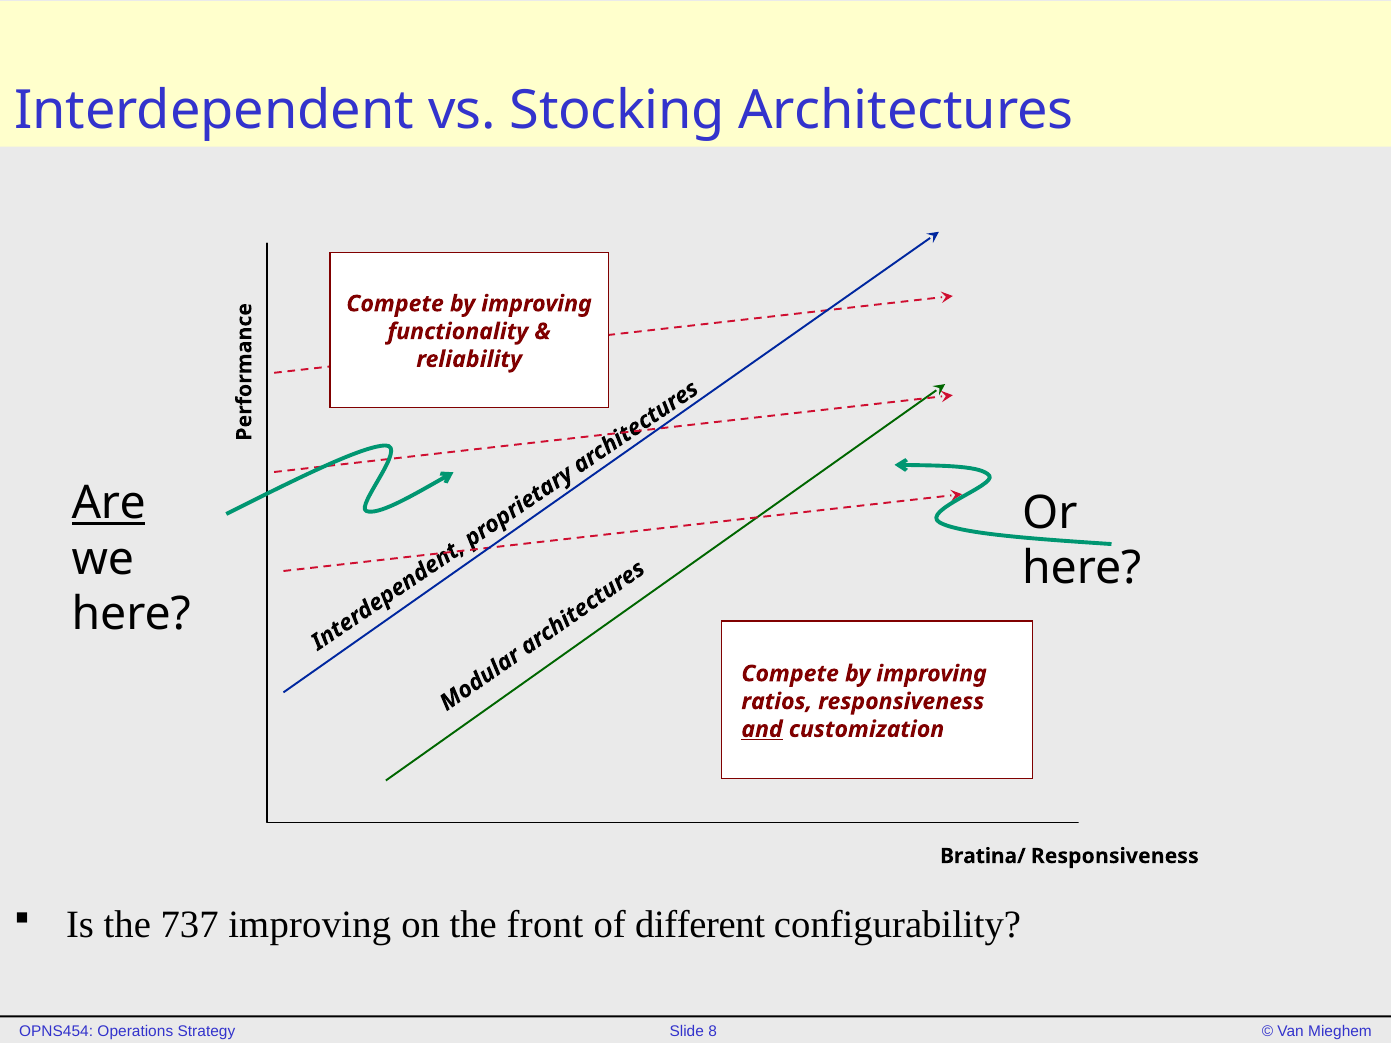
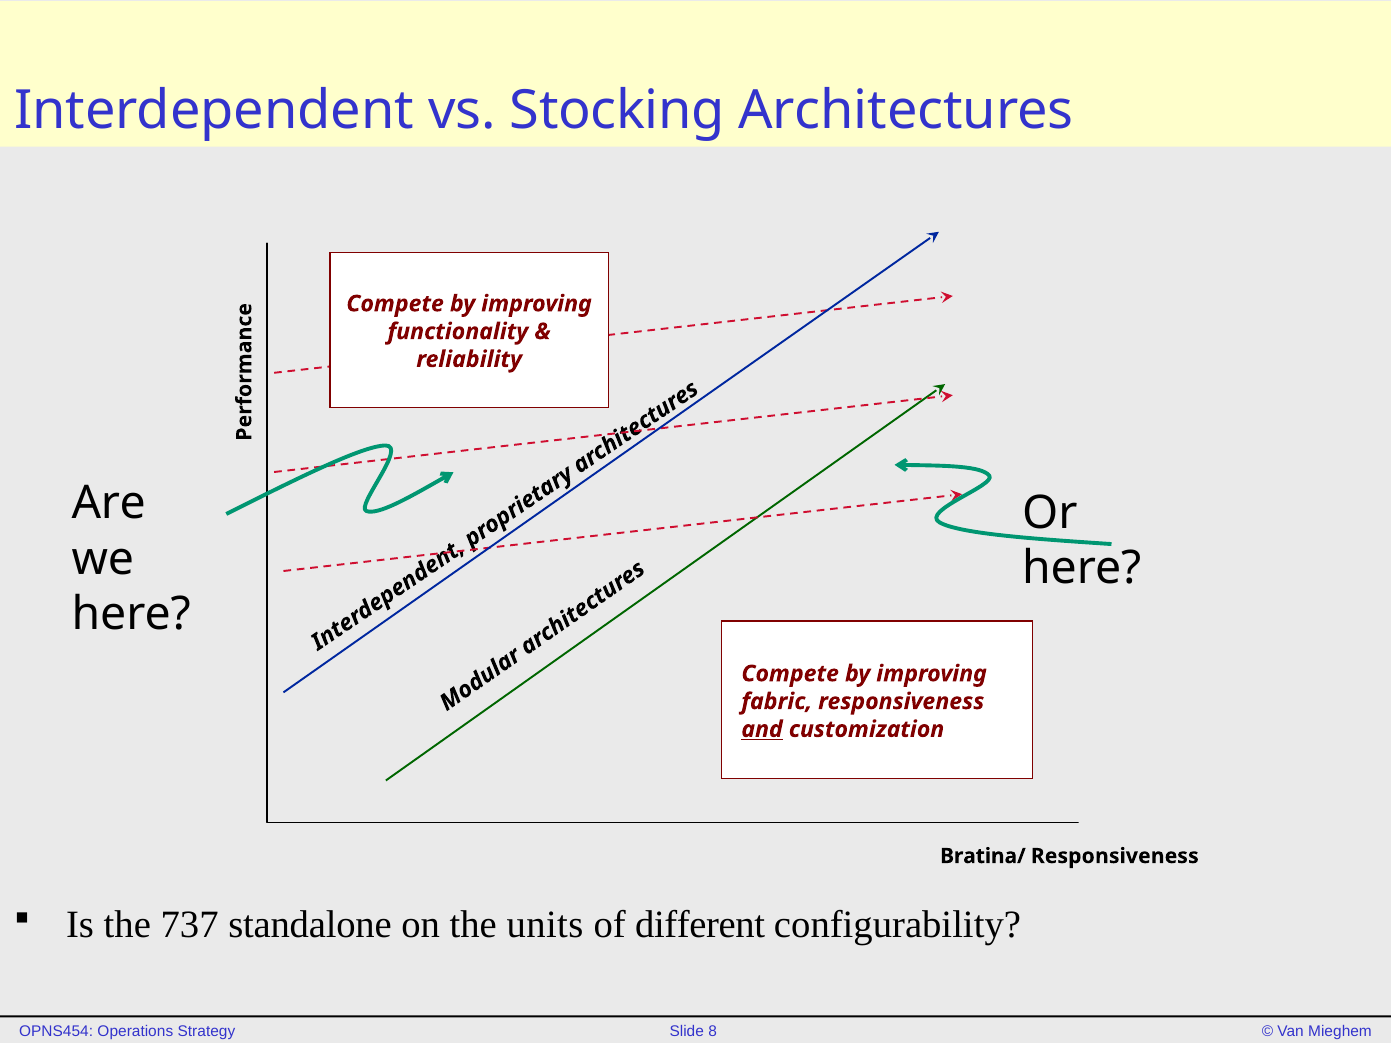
Are underline: present -> none
ratios: ratios -> fabric
737 improving: improving -> standalone
front: front -> units
